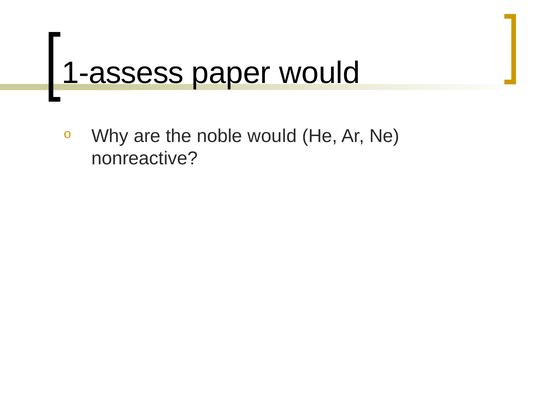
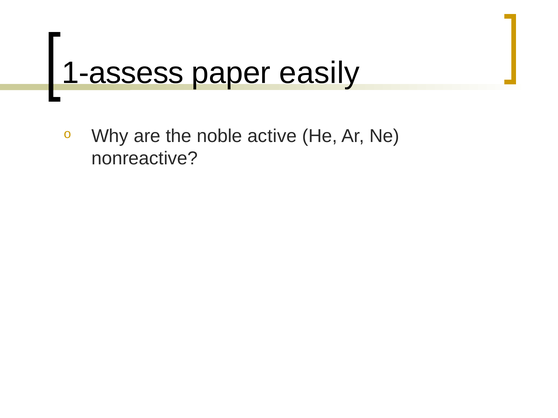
paper would: would -> easily
noble would: would -> active
